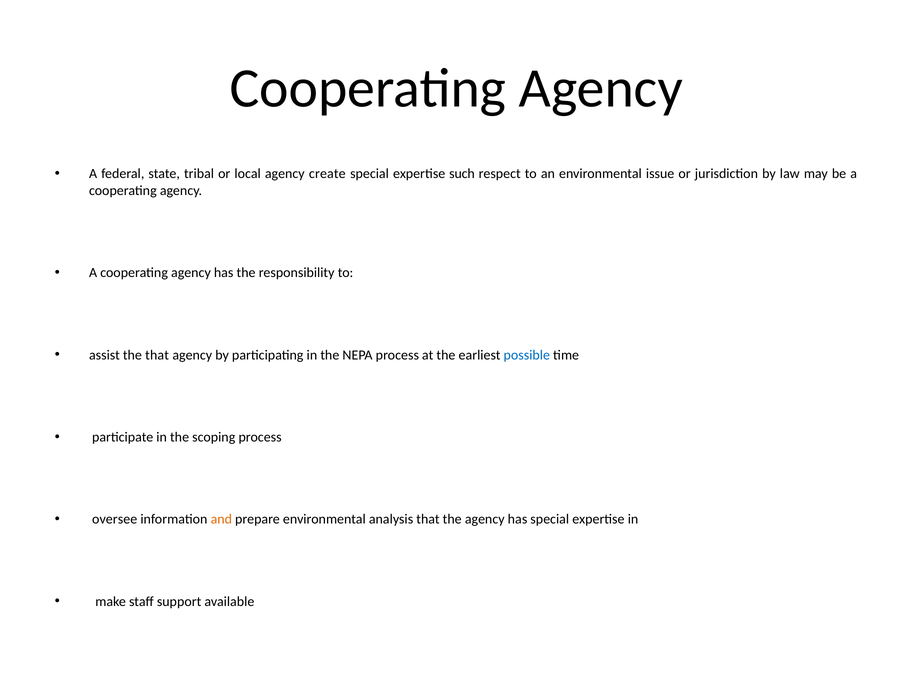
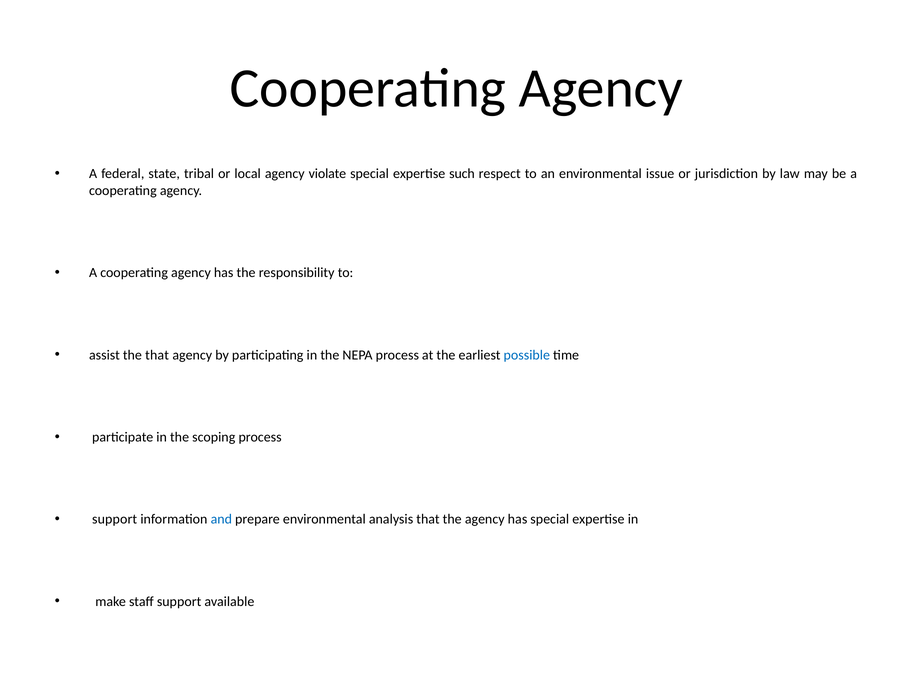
create: create -> violate
oversee at (115, 519): oversee -> support
and colour: orange -> blue
